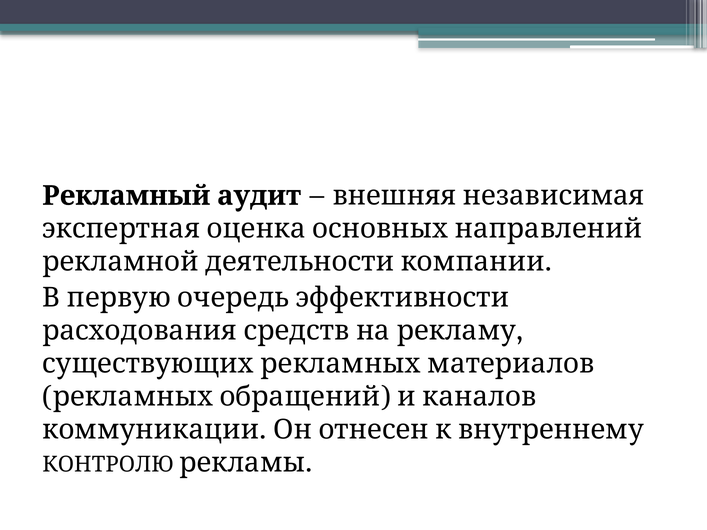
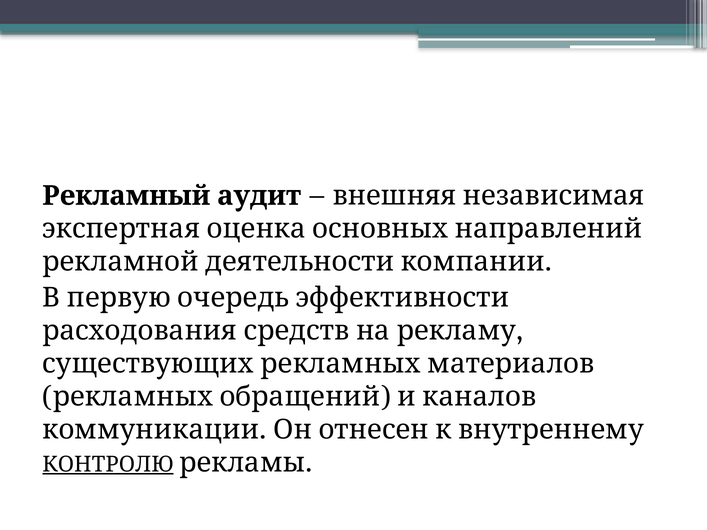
КОНТРОЛЮ underline: none -> present
